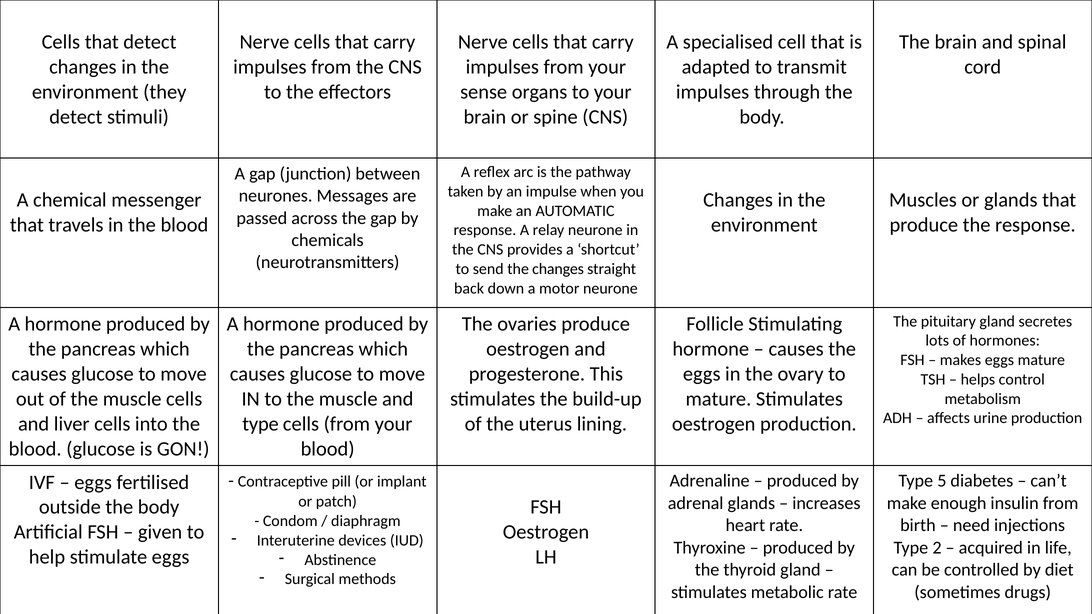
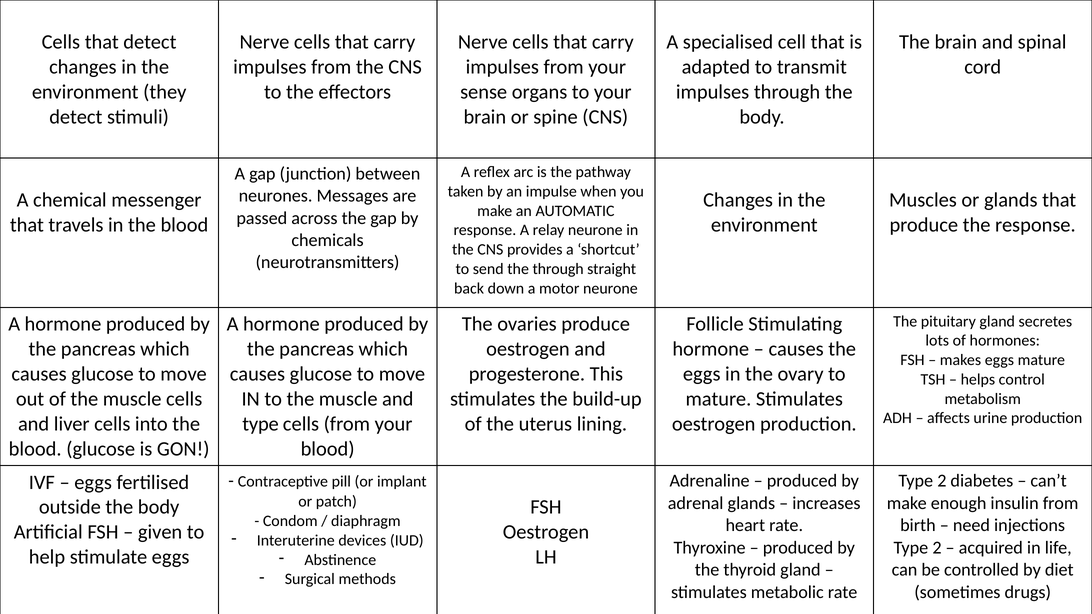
the changes: changes -> through
5 at (942, 481): 5 -> 2
